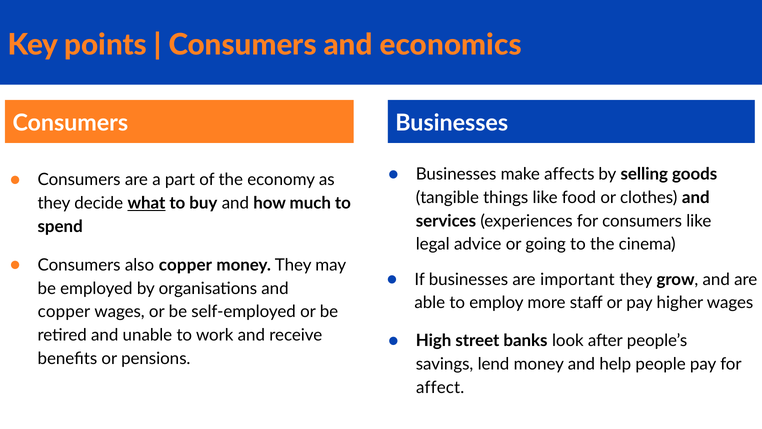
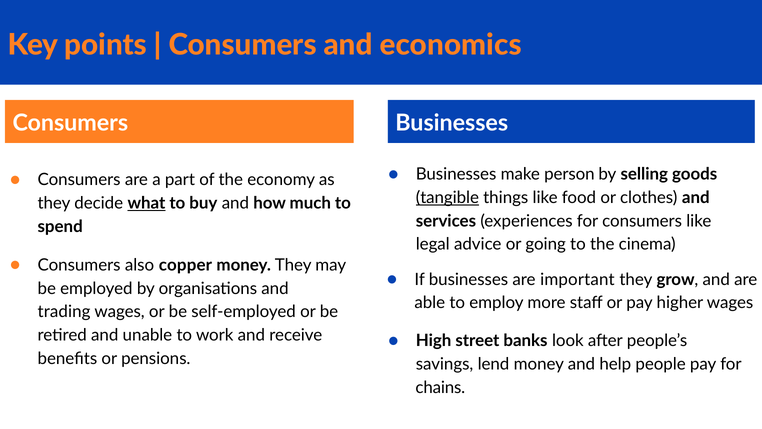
affects: affects -> person
tangible underline: none -> present
copper at (64, 312): copper -> trading
affect: affect -> chains
